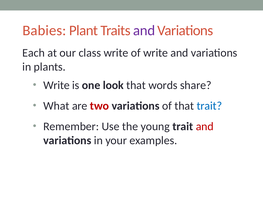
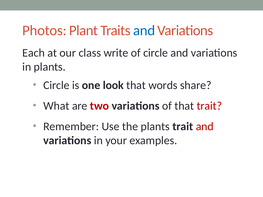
Babies: Babies -> Photos
and at (144, 31) colour: purple -> blue
of write: write -> circle
Write at (56, 85): Write -> Circle
trait at (209, 106) colour: blue -> red
the young: young -> plants
